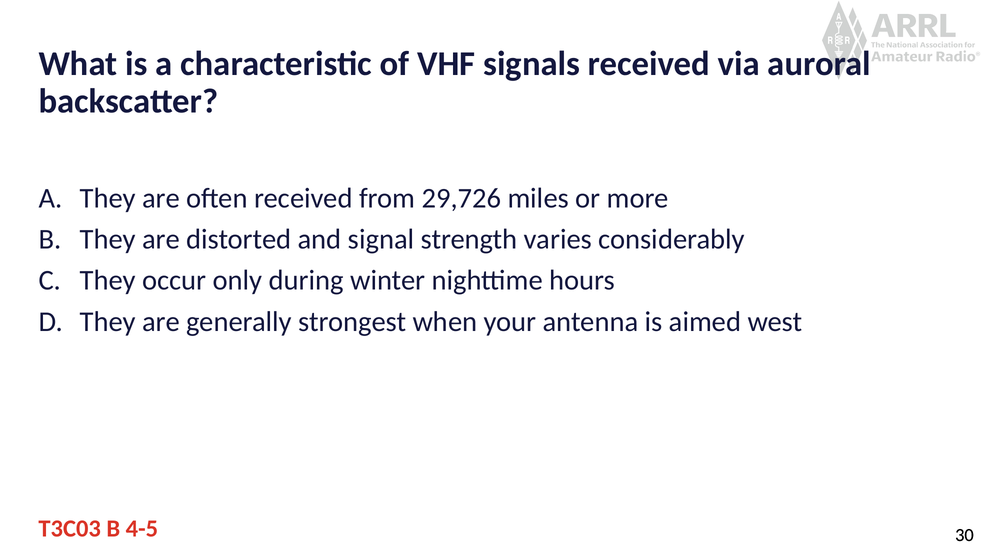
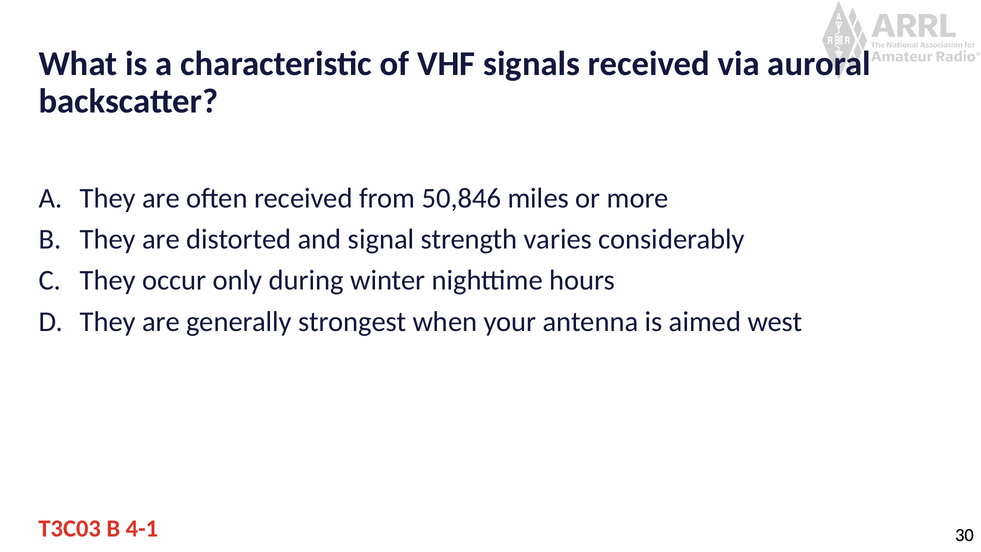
29,726: 29,726 -> 50,846
4-5: 4-5 -> 4-1
